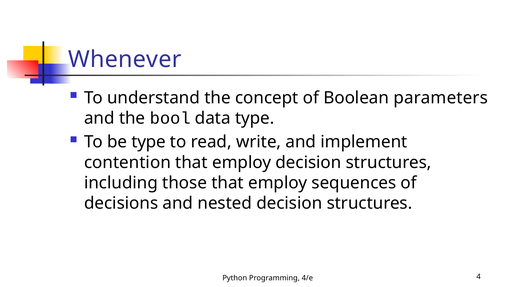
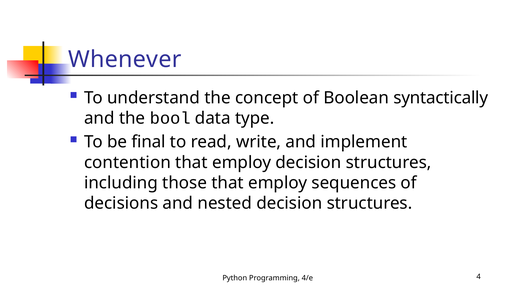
parameters: parameters -> syntactically
be type: type -> final
